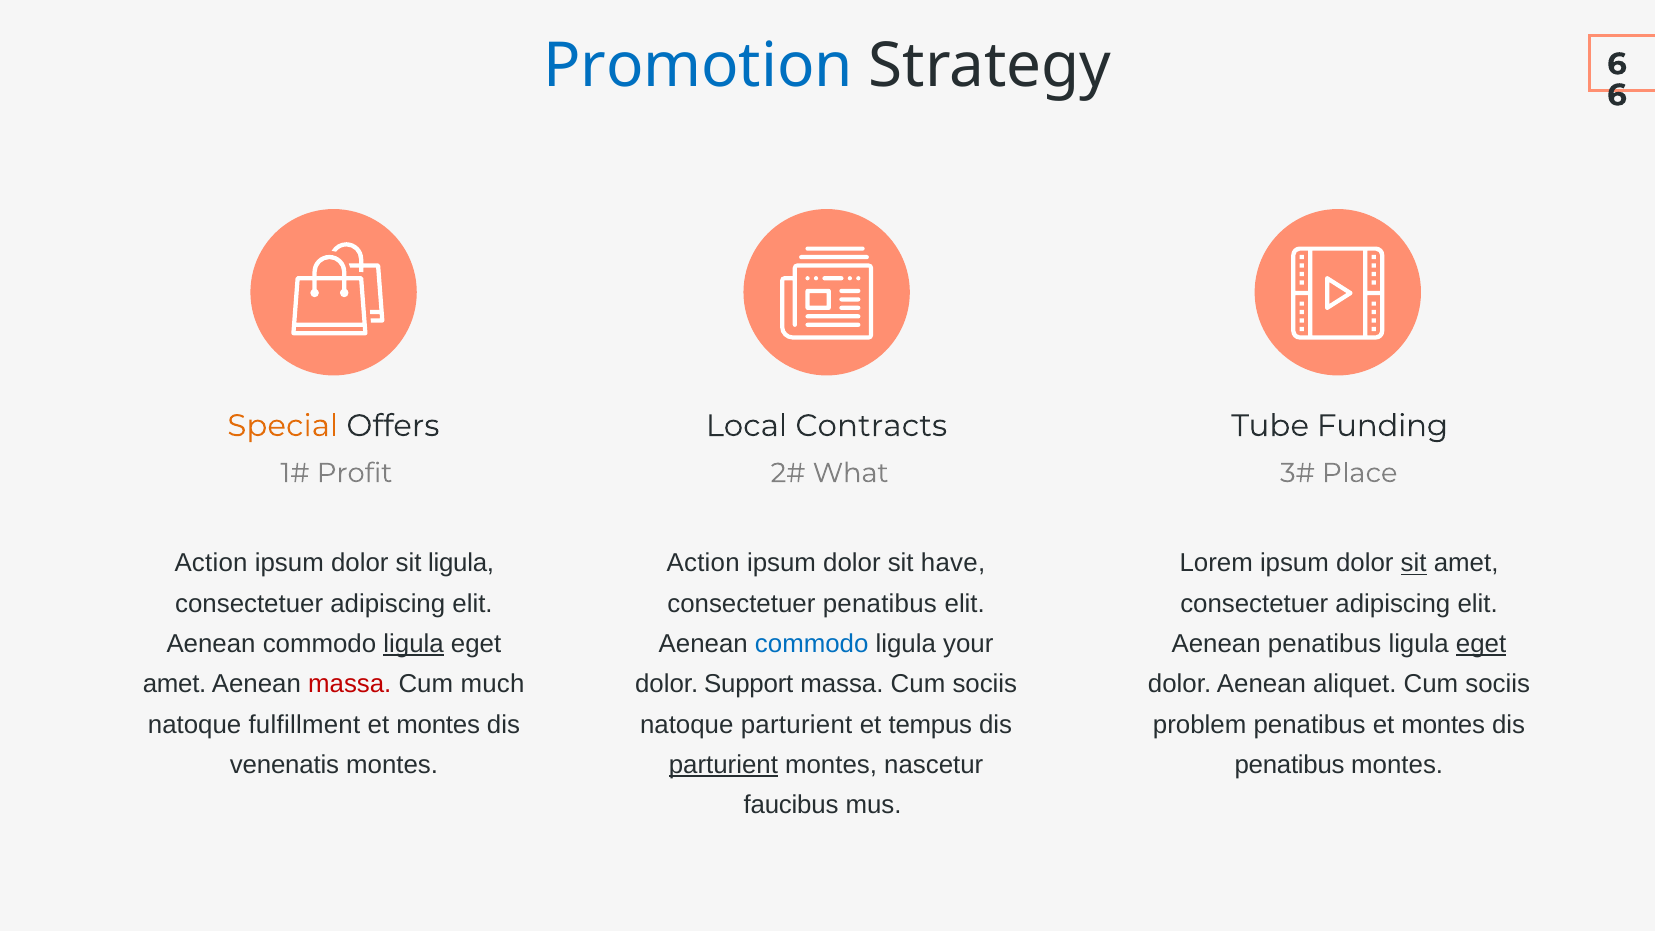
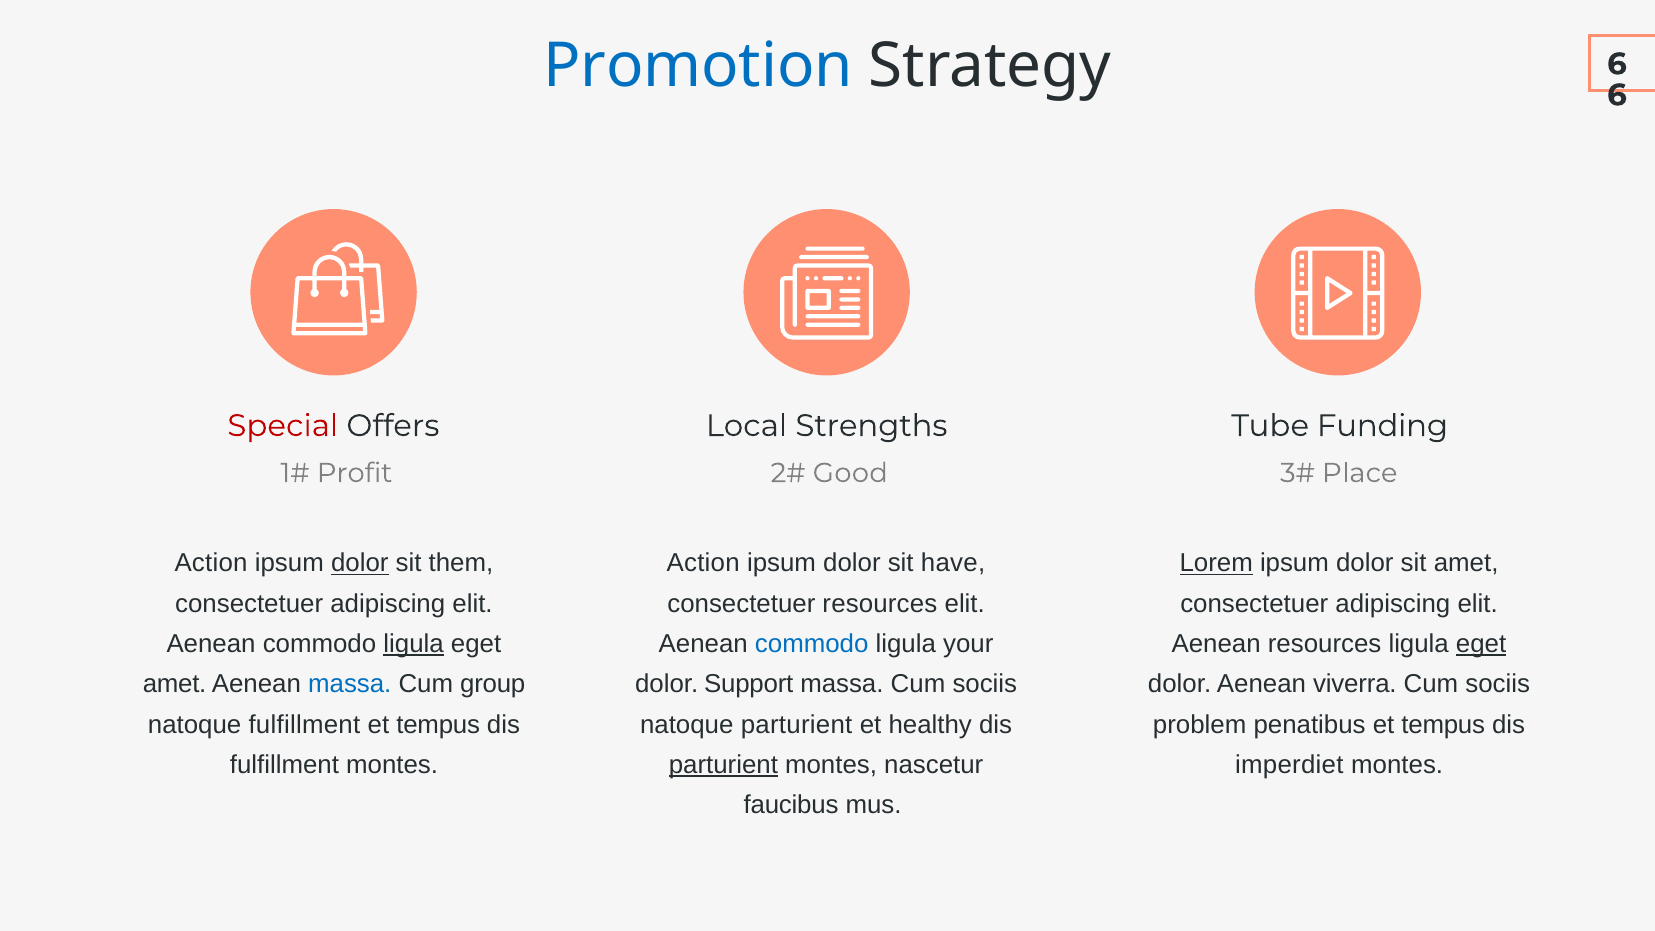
Special colour: orange -> red
Contracts: Contracts -> Strengths
What: What -> Good
dolor at (360, 563) underline: none -> present
sit ligula: ligula -> them
Lorem underline: none -> present
sit at (1414, 563) underline: present -> none
consectetuer penatibus: penatibus -> resources
Aenean penatibus: penatibus -> resources
massa at (350, 684) colour: red -> blue
much: much -> group
aliquet: aliquet -> viverra
montes at (438, 725): montes -> tempus
tempus: tempus -> healthy
penatibus et montes: montes -> tempus
venenatis at (284, 765): venenatis -> fulfillment
penatibus at (1290, 765): penatibus -> imperdiet
